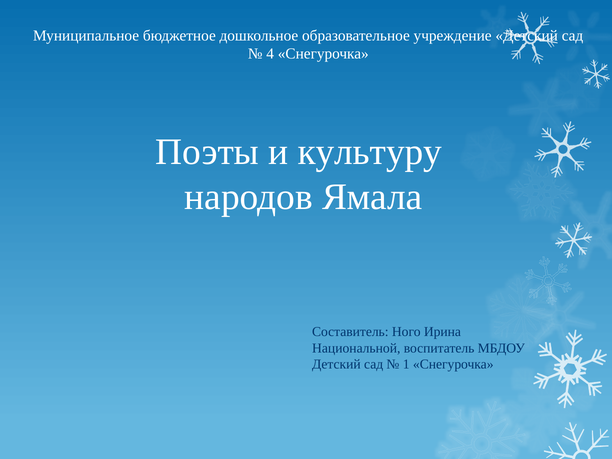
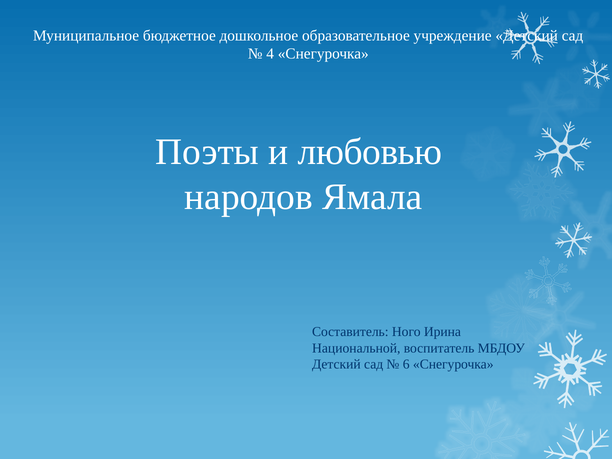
культуру: культуру -> любовью
1: 1 -> 6
